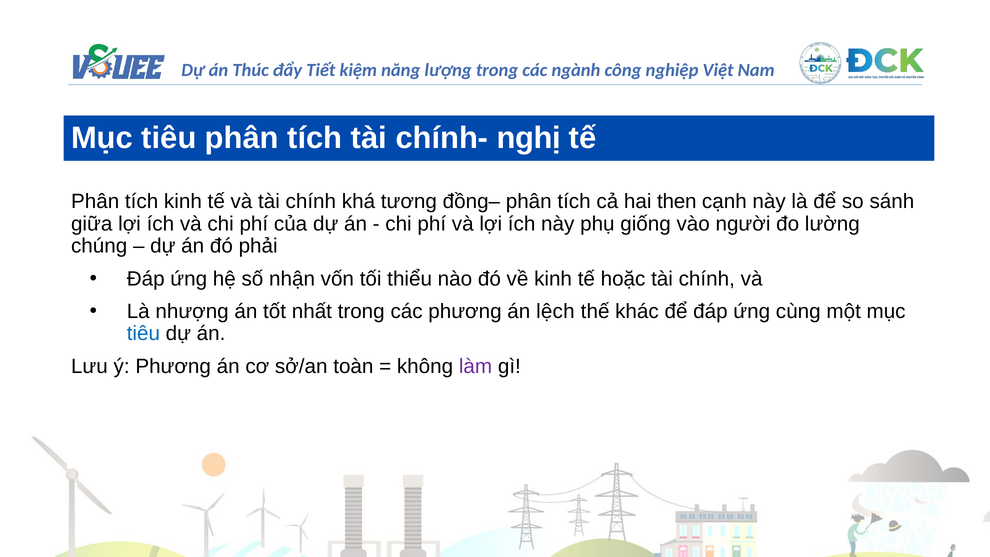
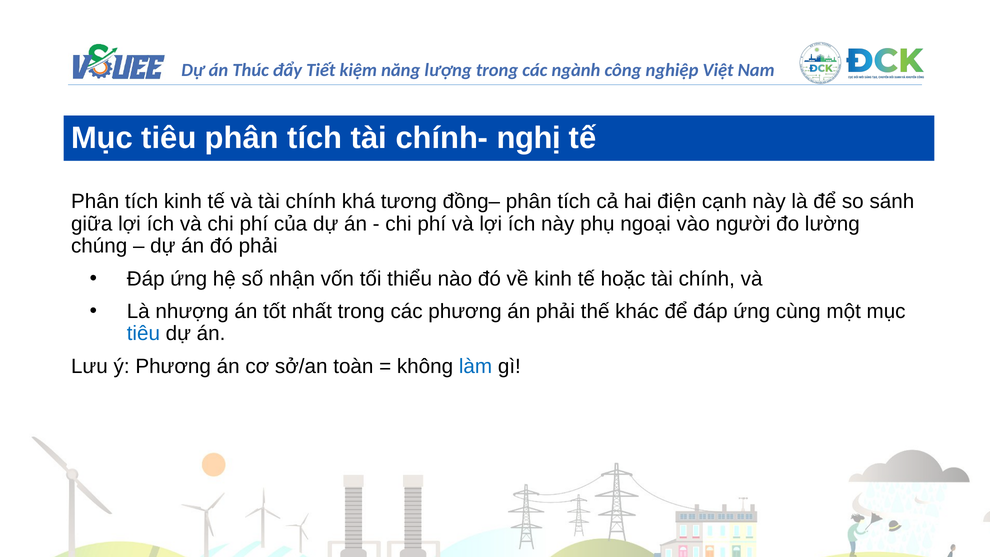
then: then -> điện
giống: giống -> ngoại
án lệch: lệch -> phải
làm colour: purple -> blue
